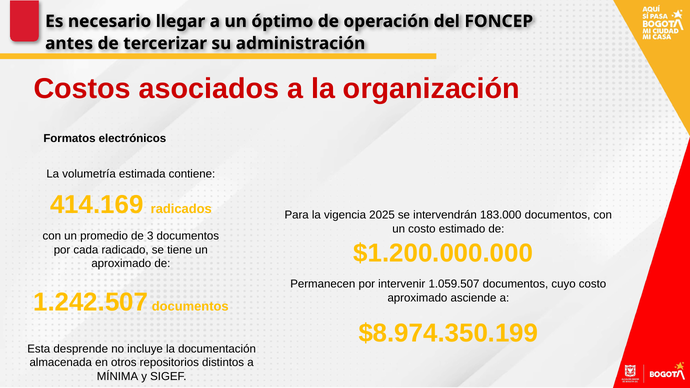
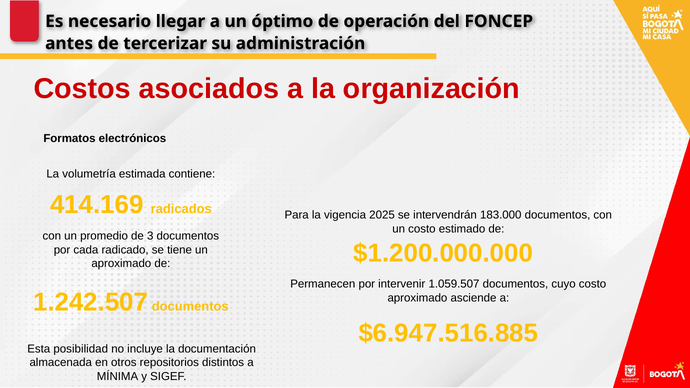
$8.974.350.199: $8.974.350.199 -> $6.947.516.885
desprende: desprende -> posibilidad
